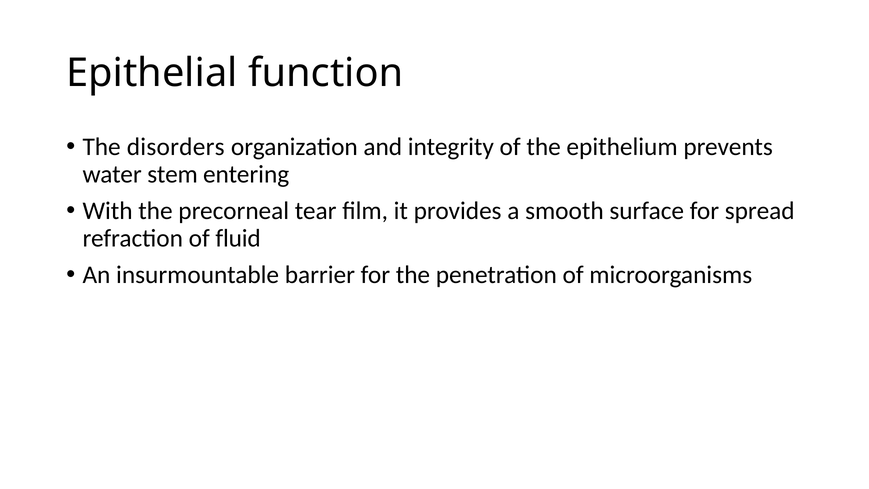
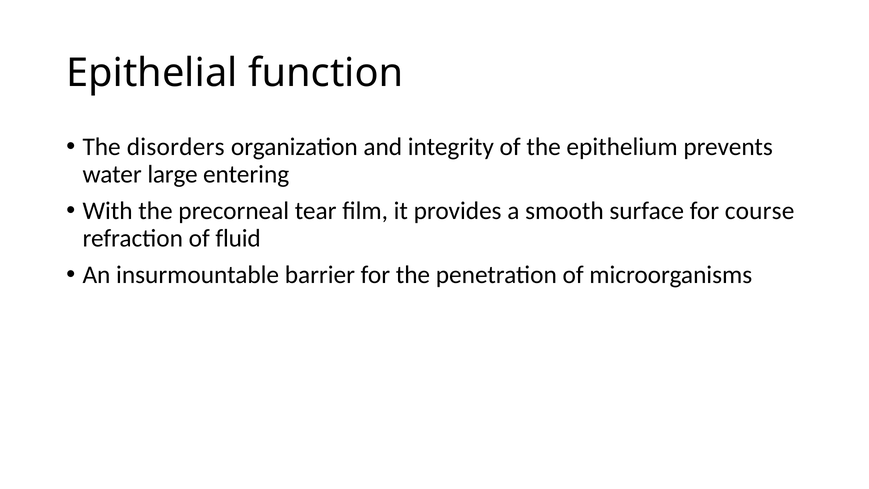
stem: stem -> large
spread: spread -> course
